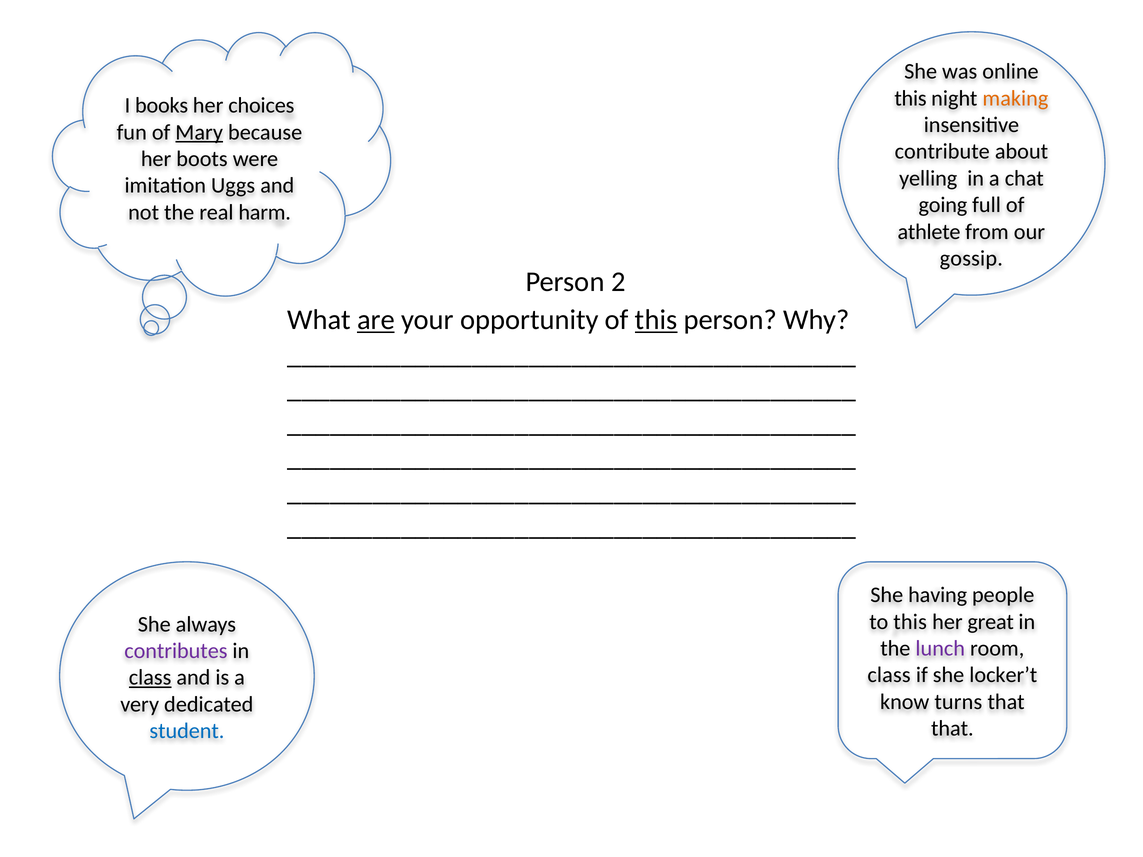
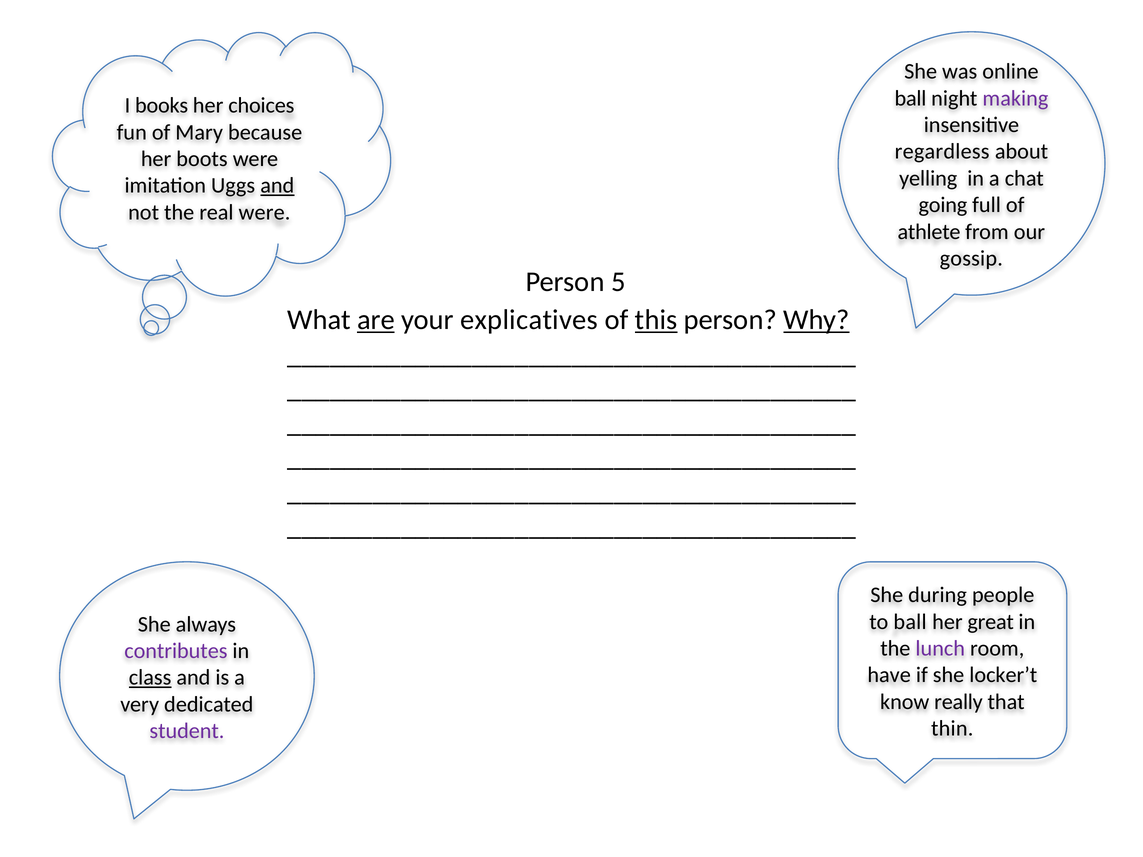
this at (910, 98): this -> ball
making colour: orange -> purple
Mary underline: present -> none
contribute: contribute -> regardless
and at (277, 186) underline: none -> present
real harm: harm -> were
2: 2 -> 5
opportunity: opportunity -> explicatives
Why underline: none -> present
having: having -> during
to this: this -> ball
class at (889, 675): class -> have
turns: turns -> really
that at (952, 729): that -> thin
student colour: blue -> purple
